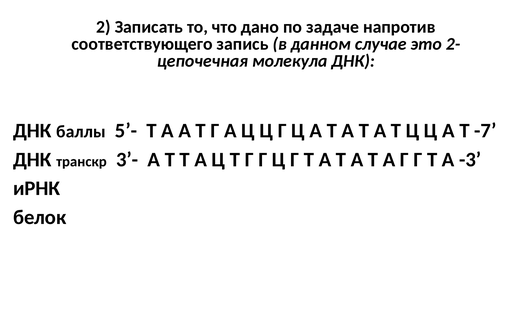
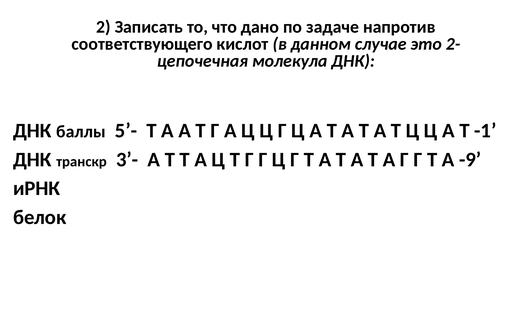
запись: запись -> кислот
-7: -7 -> -1
-3: -3 -> -9
